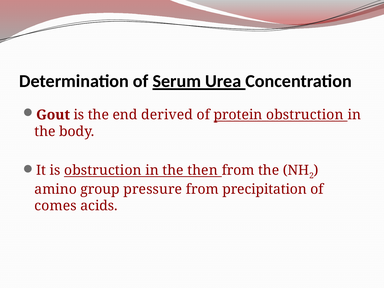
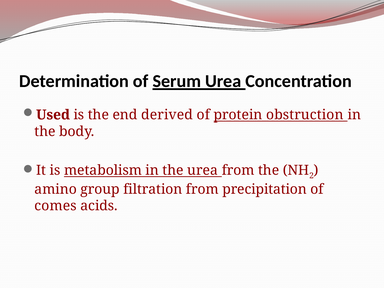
Gout: Gout -> Used
is obstruction: obstruction -> metabolism
the then: then -> urea
pressure: pressure -> filtration
